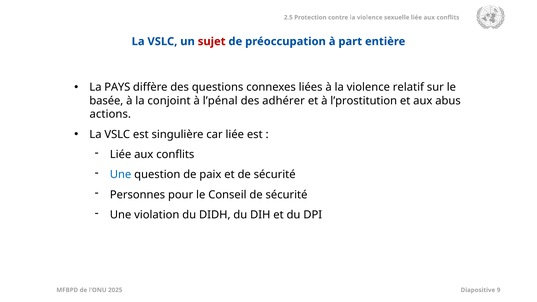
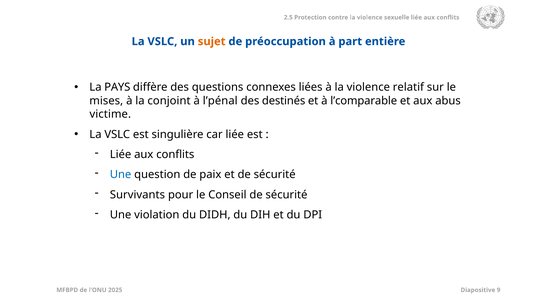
sujet colour: red -> orange
basée: basée -> mises
adhérer: adhérer -> destinés
l’prostitution: l’prostitution -> l’comparable
actions: actions -> victime
Personnes: Personnes -> Survivants
